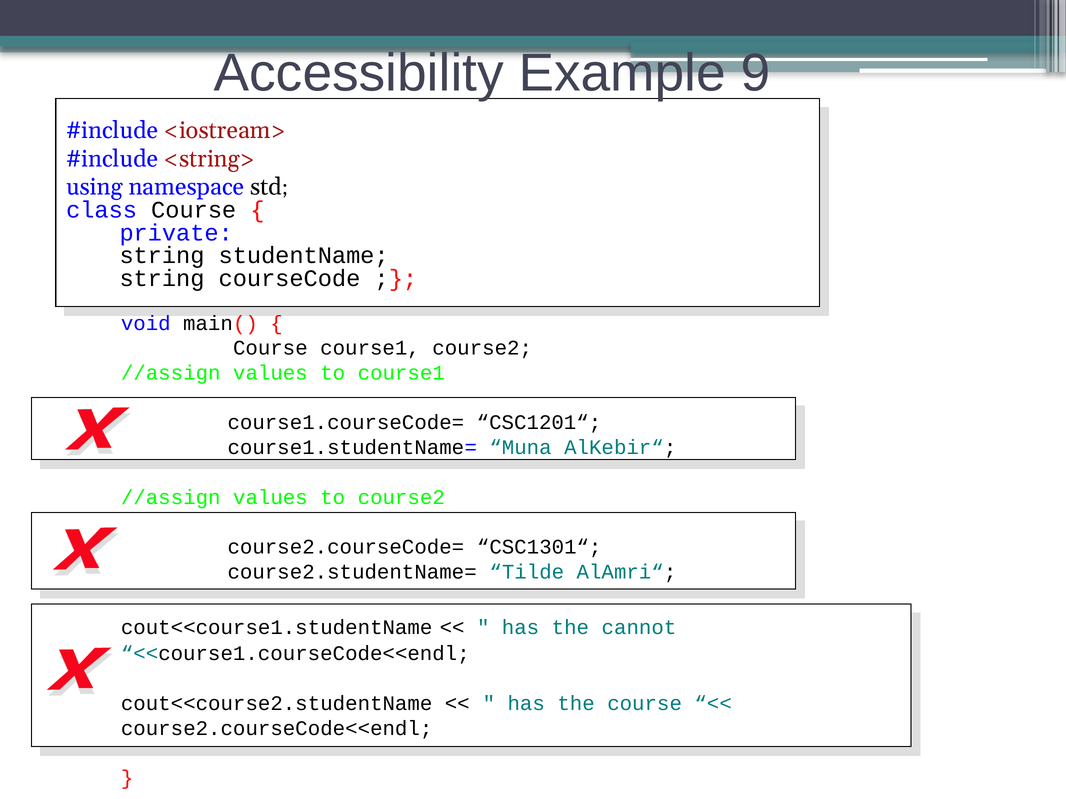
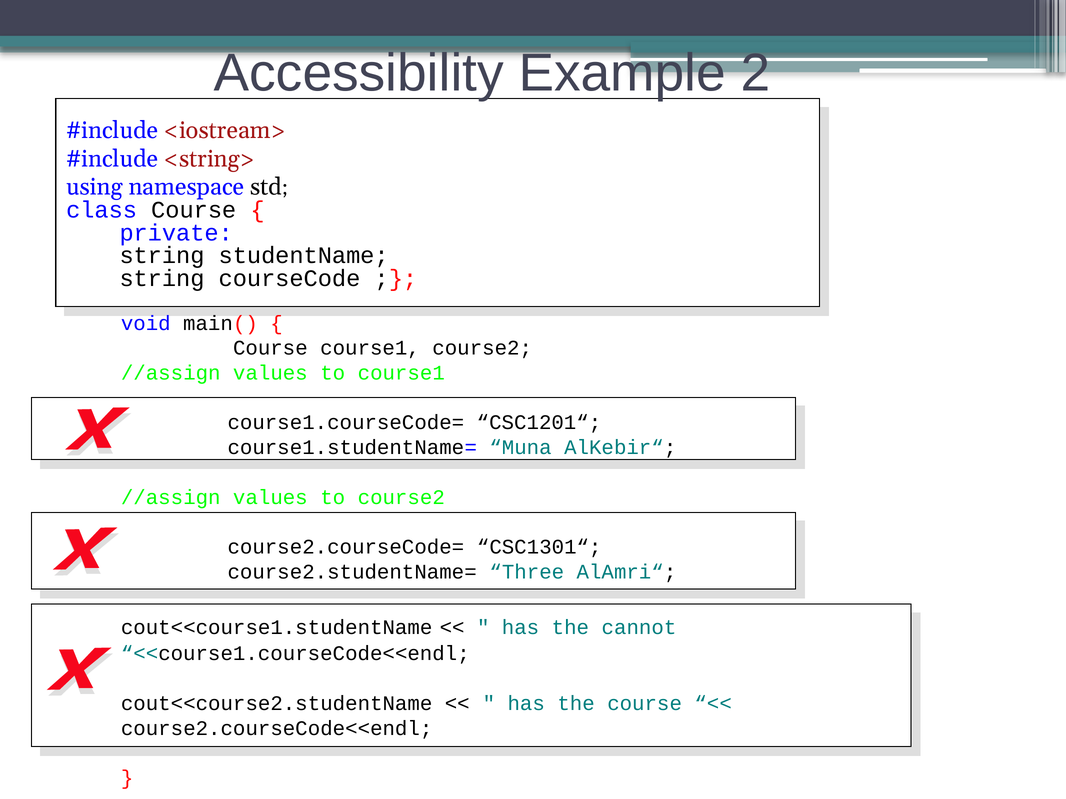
9: 9 -> 2
Tilde: Tilde -> Three
